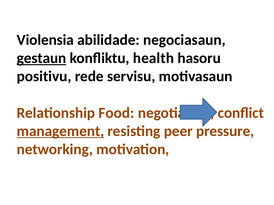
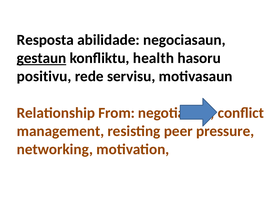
Violensia: Violensia -> Resposta
Food: Food -> From
management underline: present -> none
